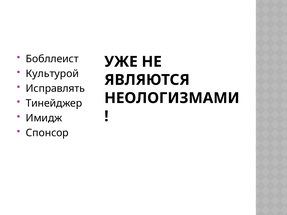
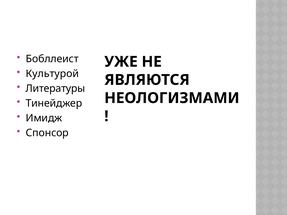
Исправлять: Исправлять -> Литературы
